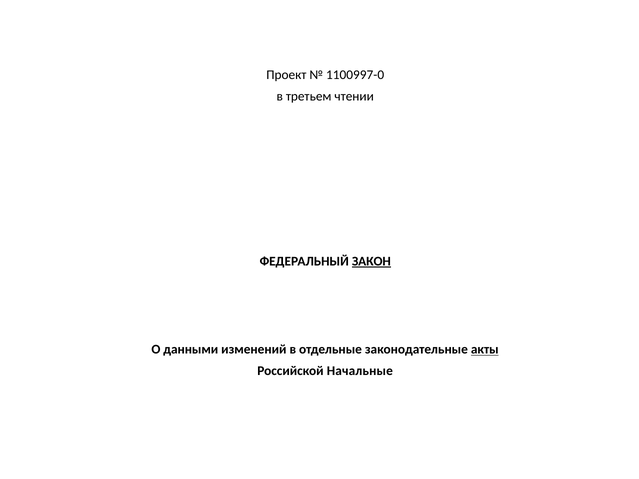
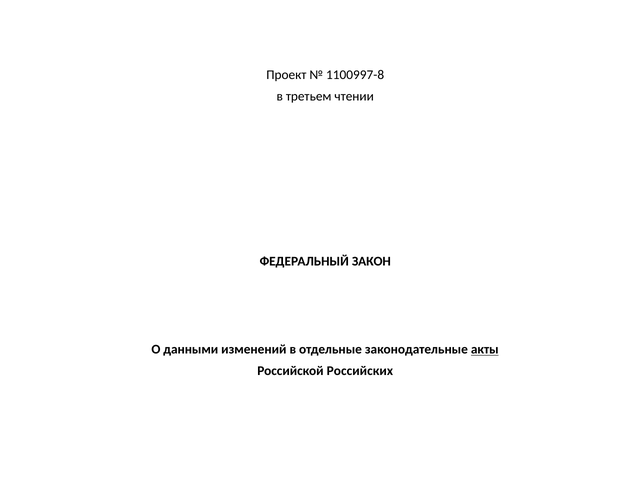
1100997-0: 1100997-0 -> 1100997-8
ЗАКОН underline: present -> none
Начальные: Начальные -> Российских
